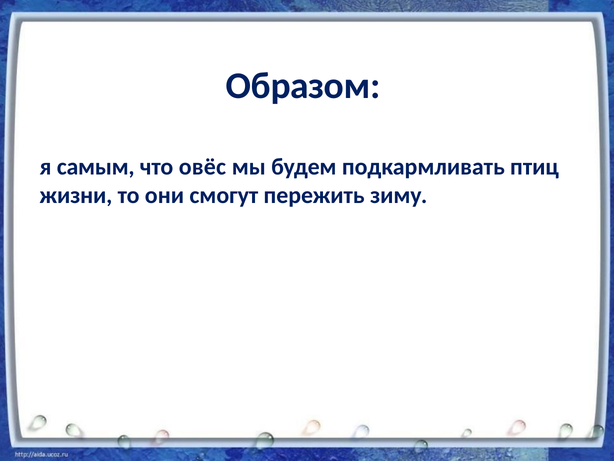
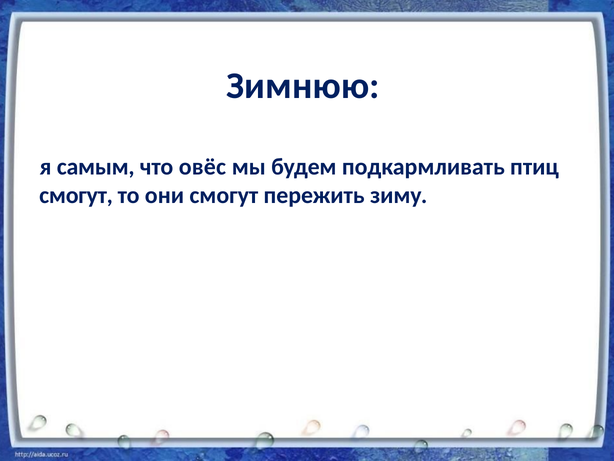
Образом: Образом -> Зимнюю
жизни at (76, 195): жизни -> смогут
